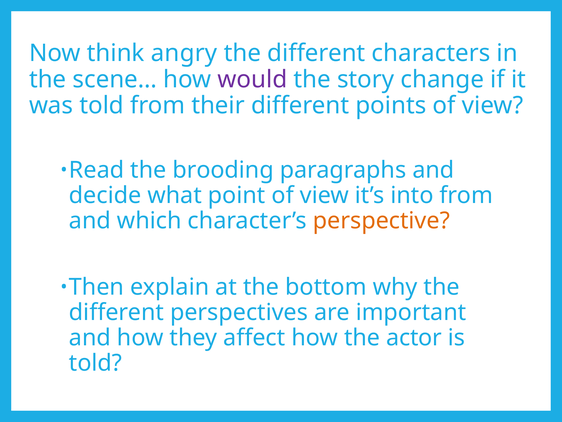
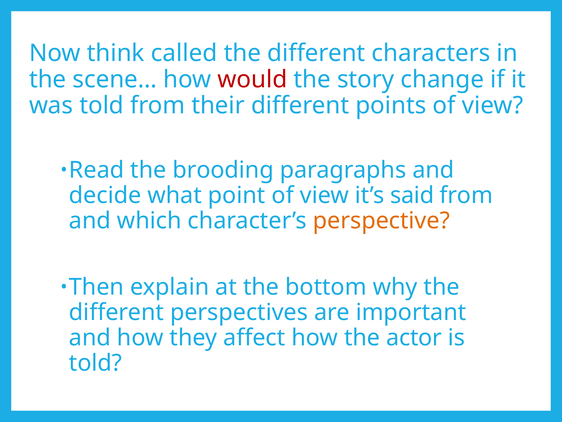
angry: angry -> called
would colour: purple -> red
into: into -> said
